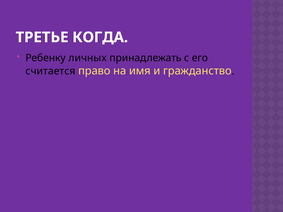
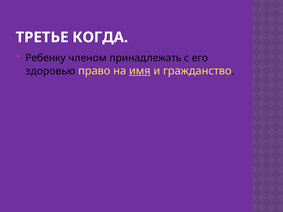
личных: личных -> членом
считается: считается -> здоровью
имя underline: none -> present
